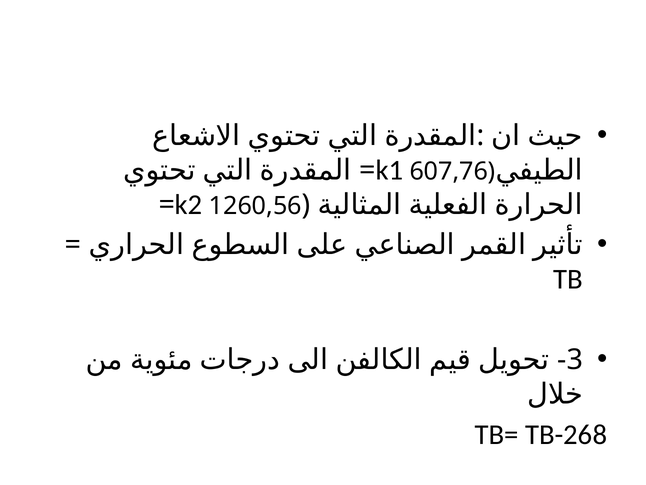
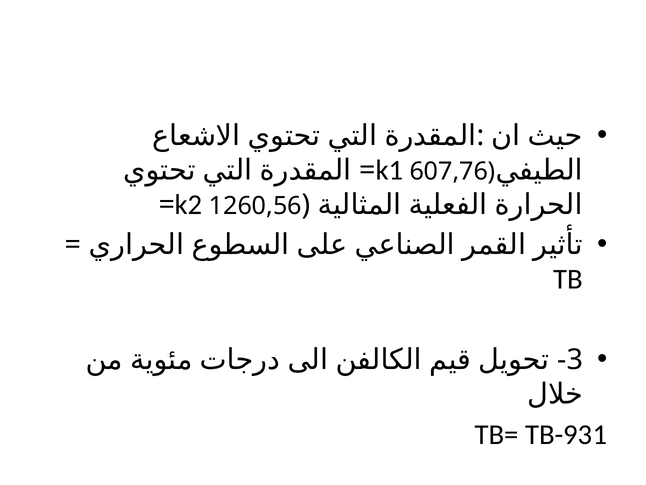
TB-268: TB-268 -> TB-931
